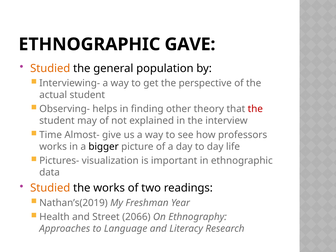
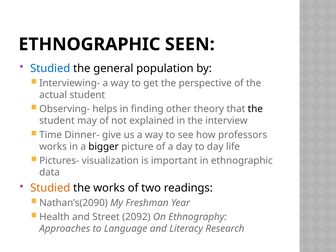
GAVE: GAVE -> SEEN
Studied at (50, 68) colour: orange -> blue
the at (255, 109) colour: red -> black
Almost-: Almost- -> Dinner-
Nathan’s(2019: Nathan’s(2019 -> Nathan’s(2090
2066: 2066 -> 2092
